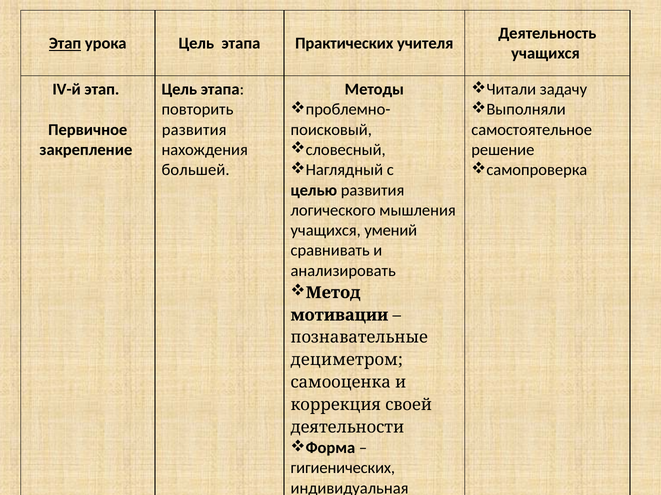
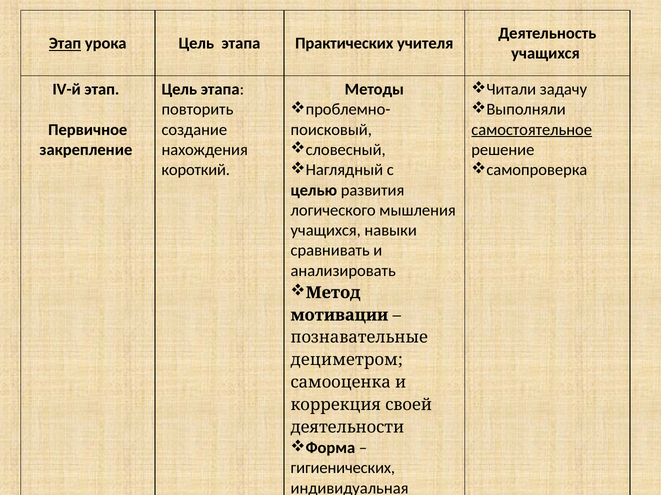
развития at (194, 130): развития -> создание
самостоятельное underline: none -> present
большей: большей -> короткий
умений: умений -> навыки
